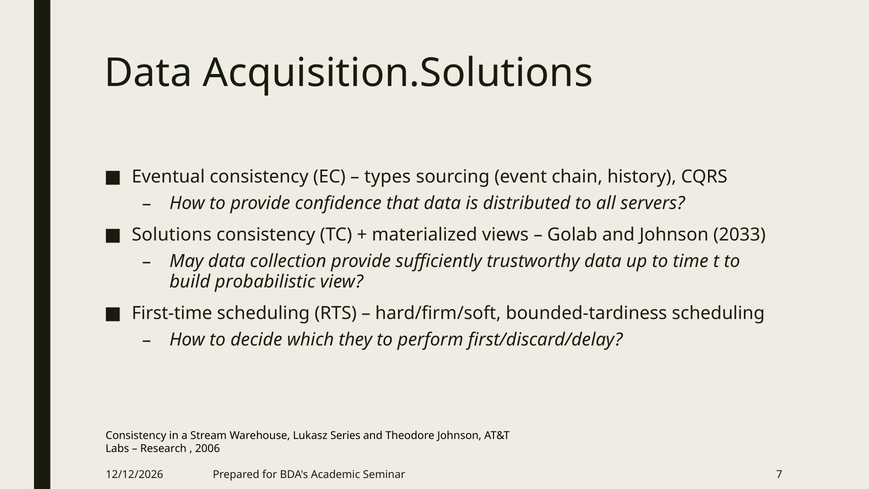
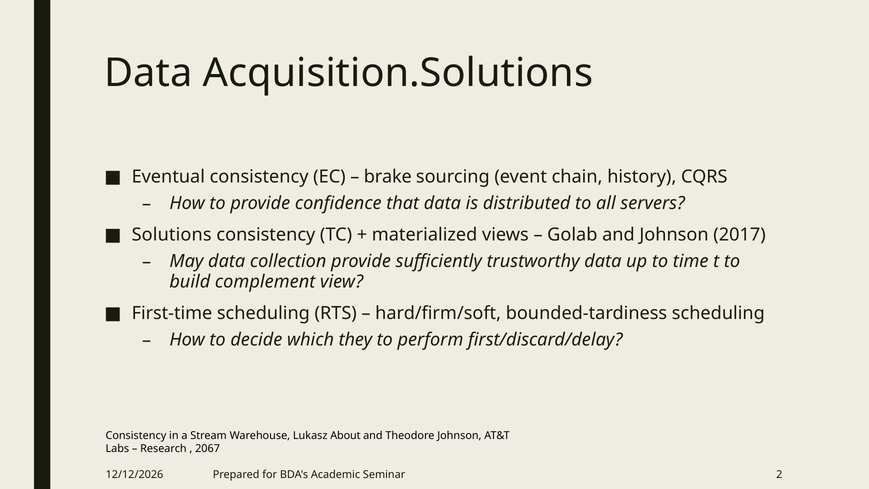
types: types -> brake
2033: 2033 -> 2017
probabilistic: probabilistic -> complement
Series: Series -> About
2006: 2006 -> 2067
7: 7 -> 2
